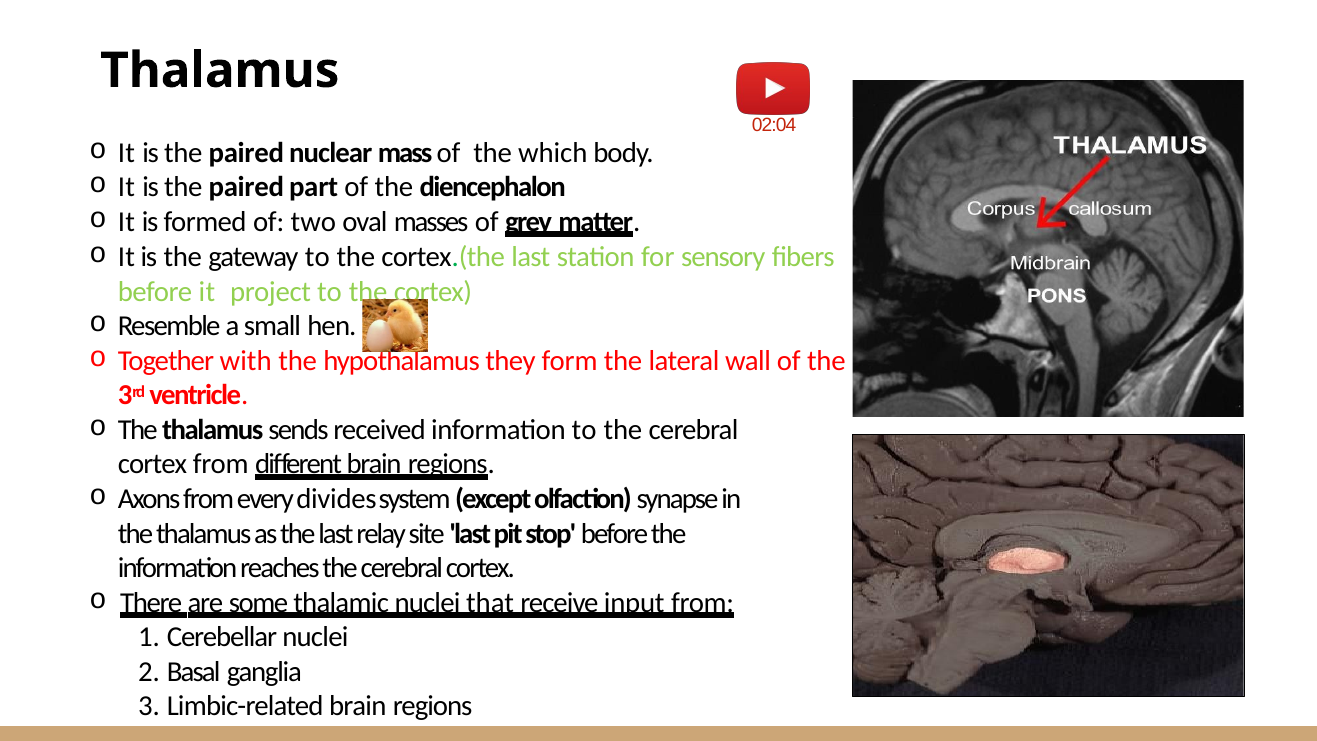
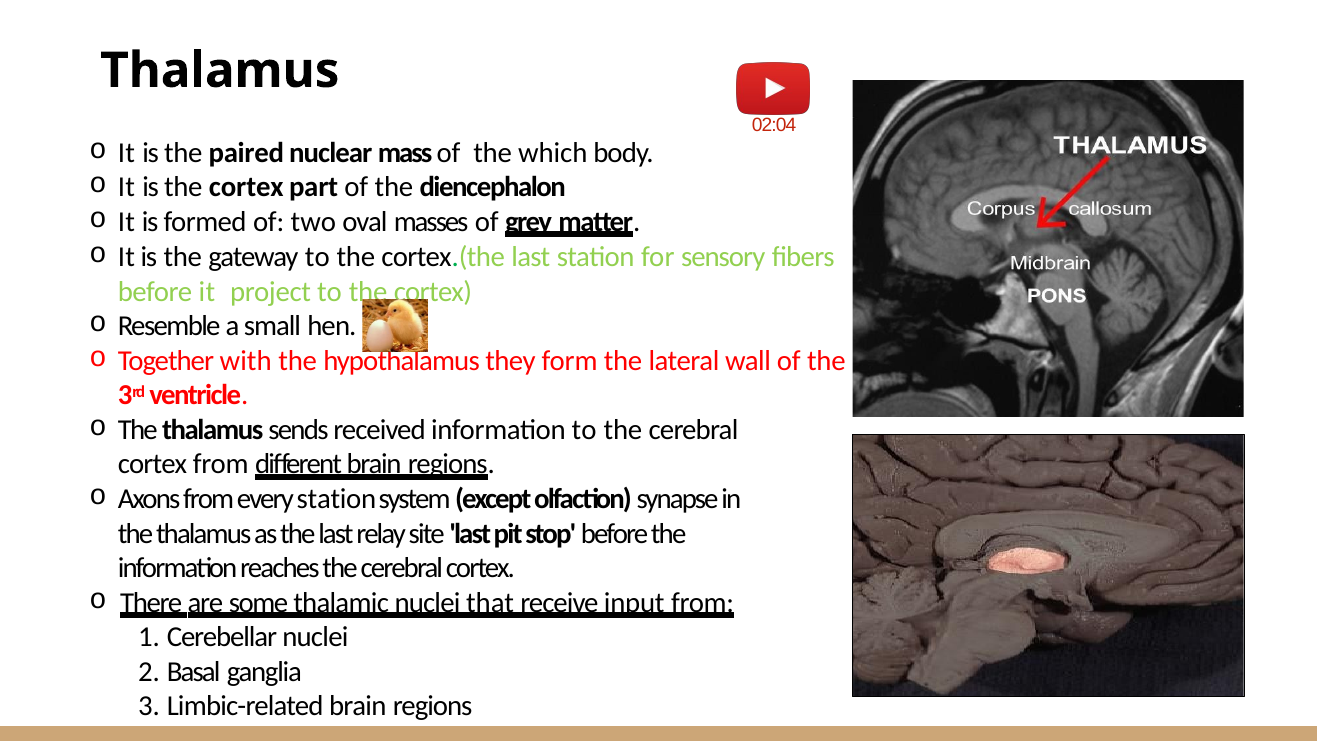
paired at (246, 187): paired -> cortex
every divides: divides -> station
